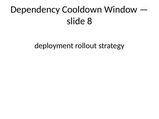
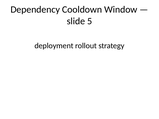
8: 8 -> 5
